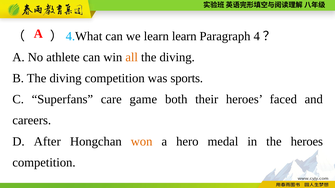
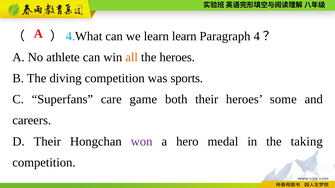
diving at (177, 57): diving -> heroes
faced: faced -> some
D After: After -> Their
won colour: orange -> purple
the heroes: heroes -> taking
